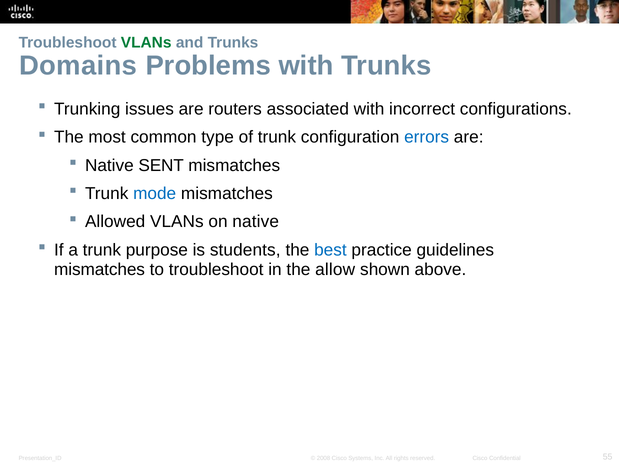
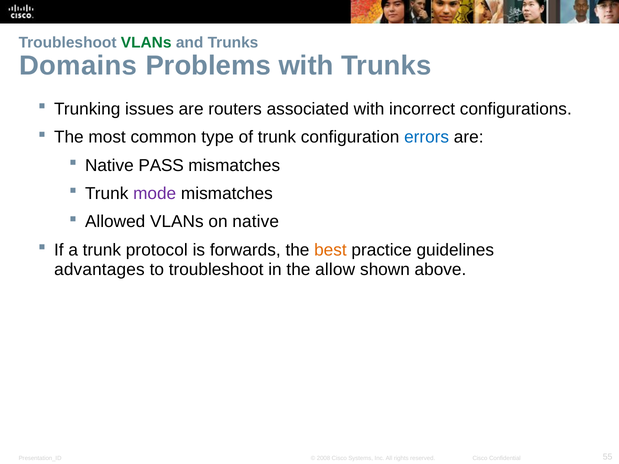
SENT: SENT -> PASS
mode colour: blue -> purple
purpose: purpose -> protocol
students: students -> forwards
best colour: blue -> orange
mismatches at (100, 270): mismatches -> advantages
